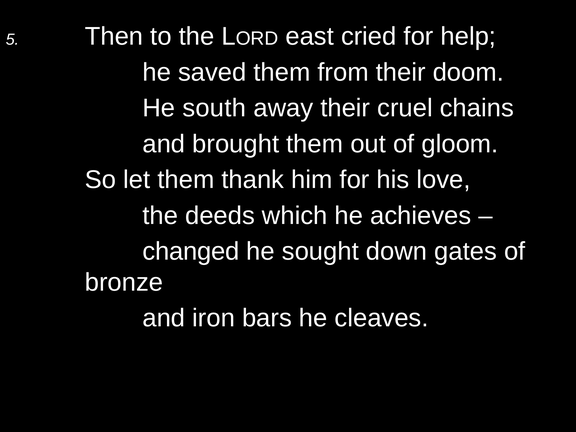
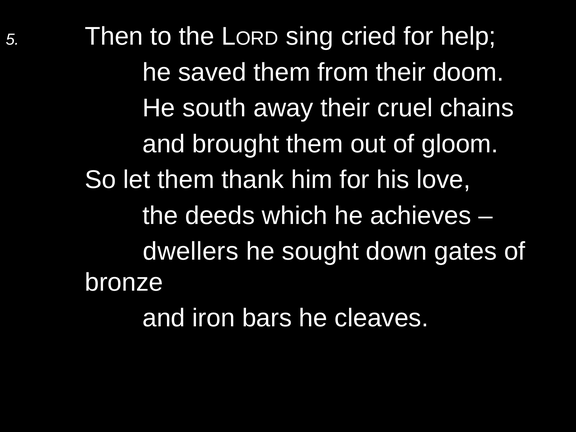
east: east -> sing
changed: changed -> dwellers
